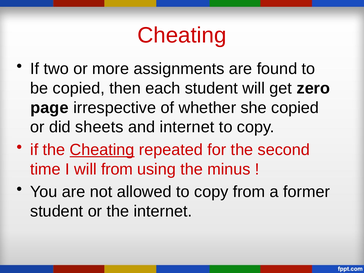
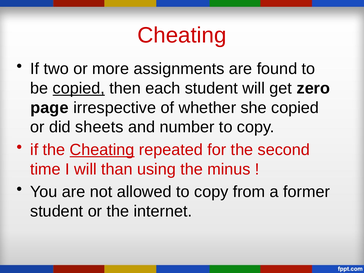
copied at (79, 88) underline: none -> present
and internet: internet -> number
will from: from -> than
